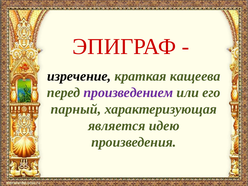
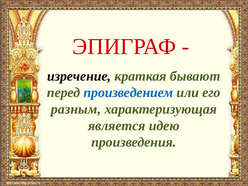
кащеева: кащеева -> бывают
произведением colour: purple -> blue
парный: парный -> разным
